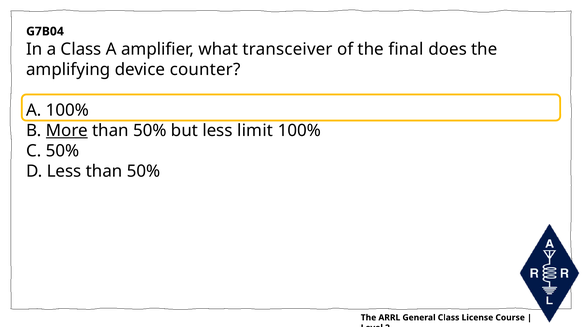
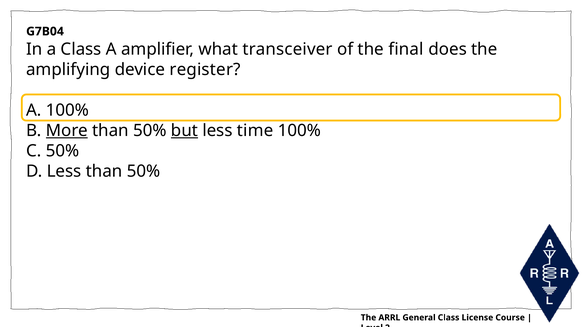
counter: counter -> register
but underline: none -> present
limit: limit -> time
